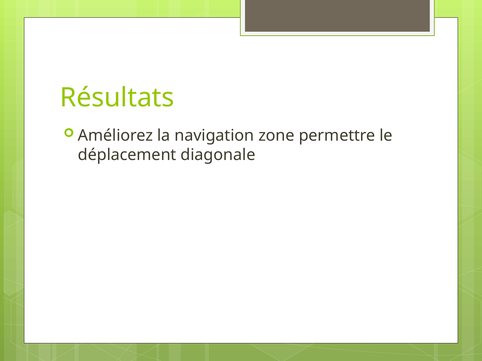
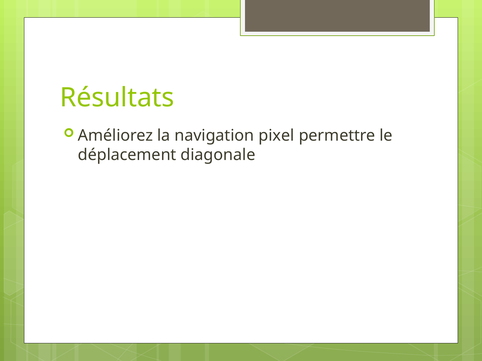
zone: zone -> pixel
